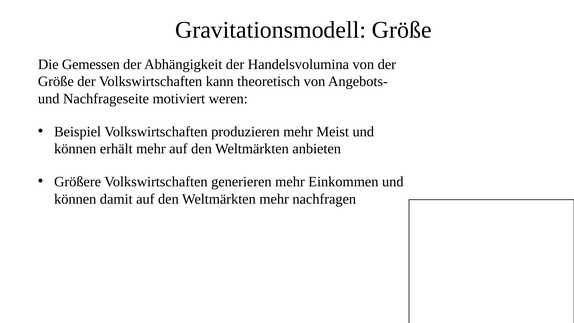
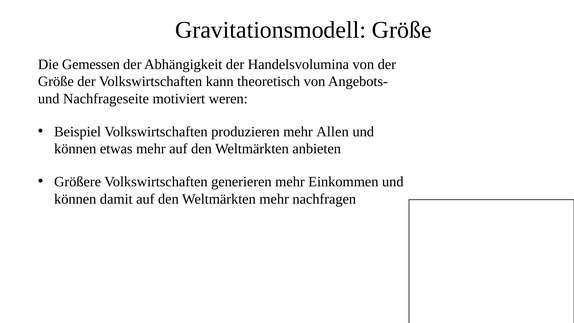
Meist: Meist -> Allen
erhält: erhält -> etwas
